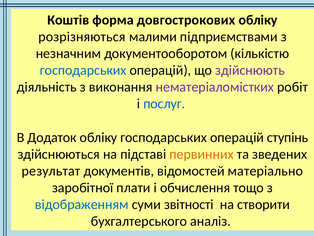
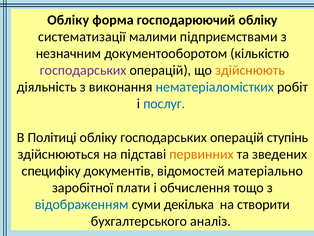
Коштів at (68, 20): Коштів -> Обліку
довгострокових: довгострокових -> господарюючий
розрізняються: розрізняються -> систематизації
господарських at (83, 70) colour: blue -> purple
здійснюють colour: purple -> orange
нематеріаломістких colour: purple -> blue
Додаток: Додаток -> Політиці
результат: результат -> специфіку
звітності: звітності -> декілька
